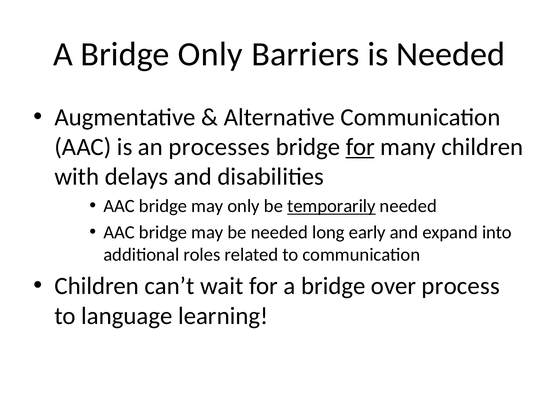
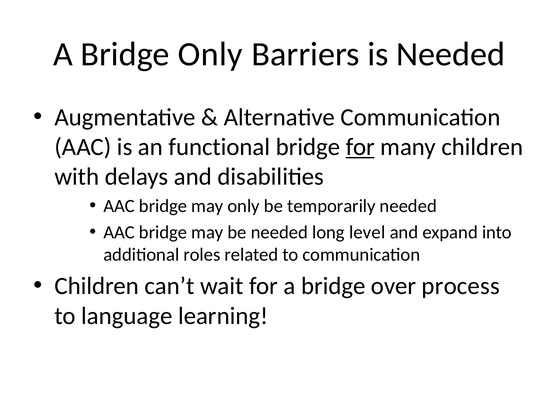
processes: processes -> functional
temporarily underline: present -> none
early: early -> level
